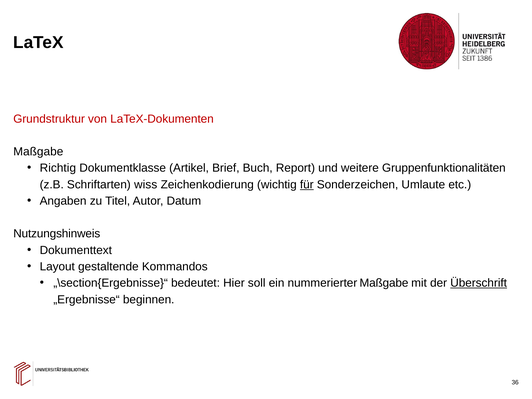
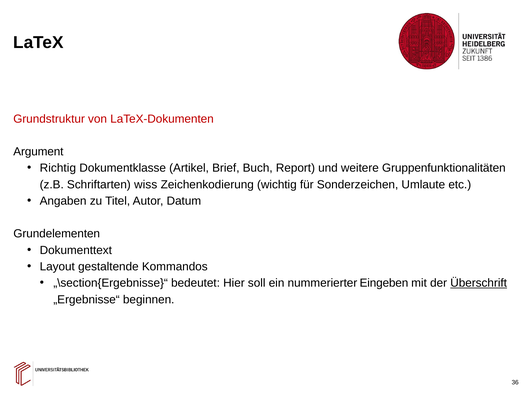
Maßgabe at (38, 152): Maßgabe -> Argument
für underline: present -> none
Nutzungshinweis: Nutzungshinweis -> Grundelementen
nummerierter Maßgabe: Maßgabe -> Eingeben
